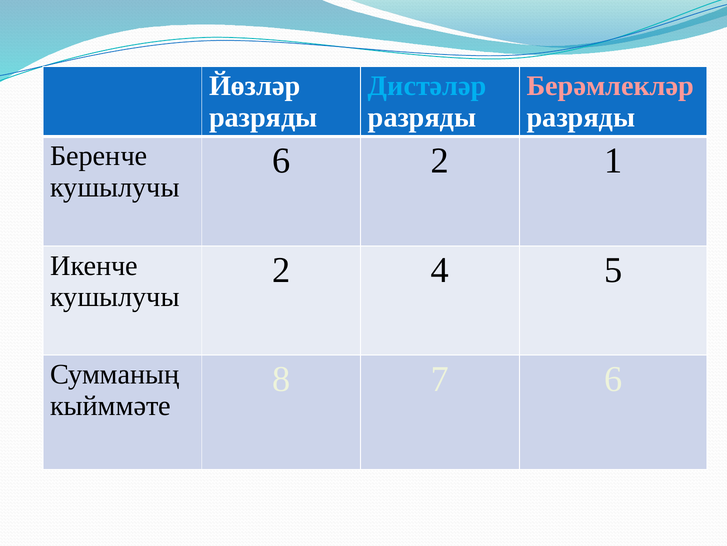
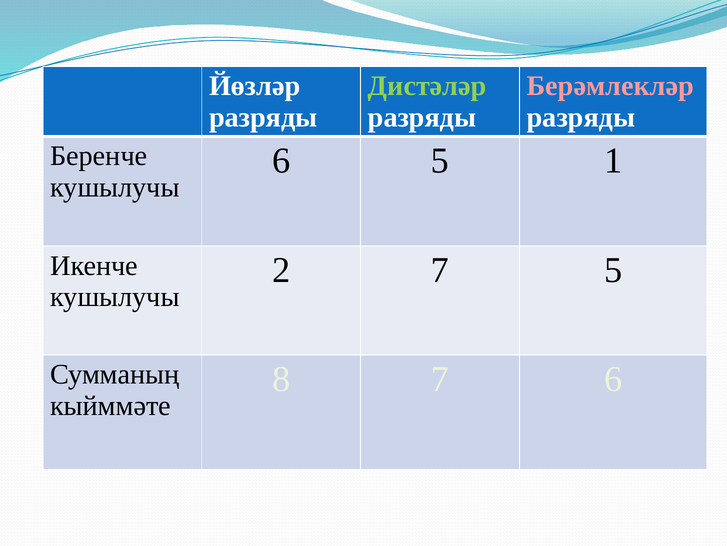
Дистәләр colour: light blue -> light green
6 2: 2 -> 5
2 4: 4 -> 7
